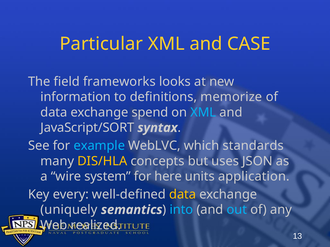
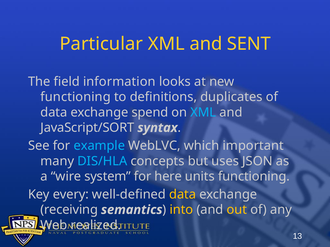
CASE: CASE -> SENT
frameworks: frameworks -> information
information at (76, 97): information -> functioning
memorize: memorize -> duplicates
standards: standards -> important
DIS/HLA colour: yellow -> light blue
units application: application -> functioning
uniquely: uniquely -> receiving
into colour: light blue -> yellow
out colour: light blue -> yellow
